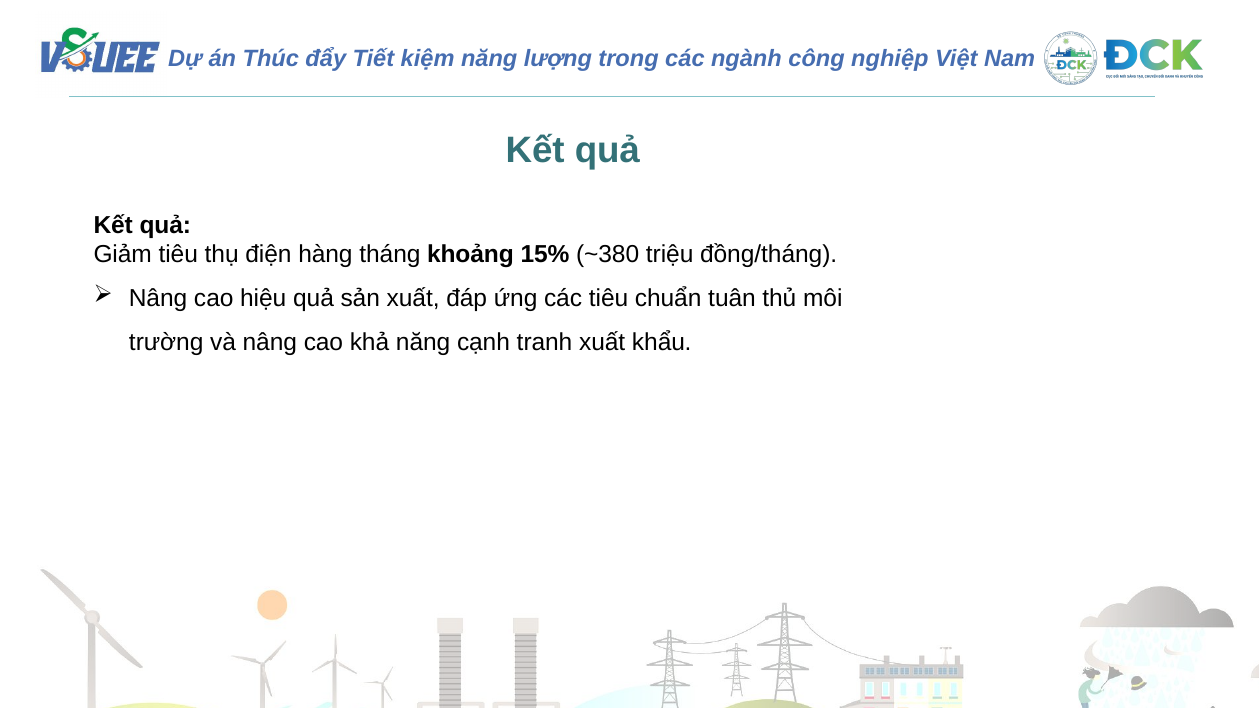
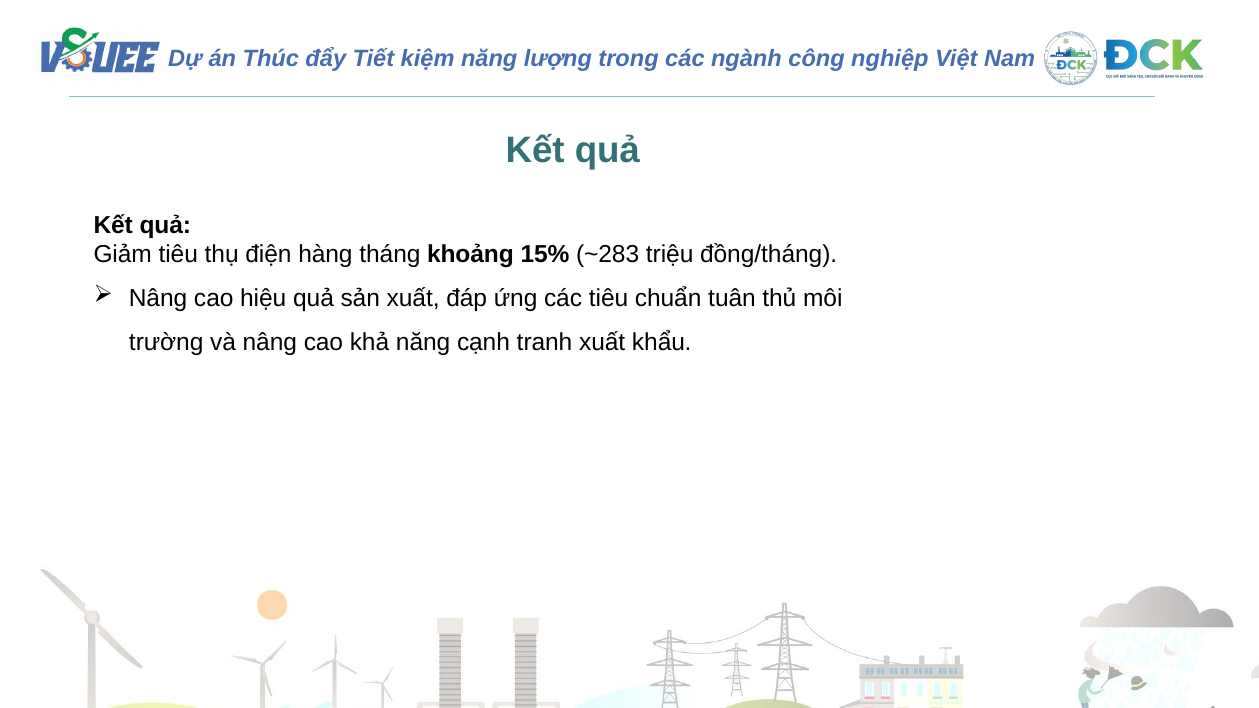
~380: ~380 -> ~283
